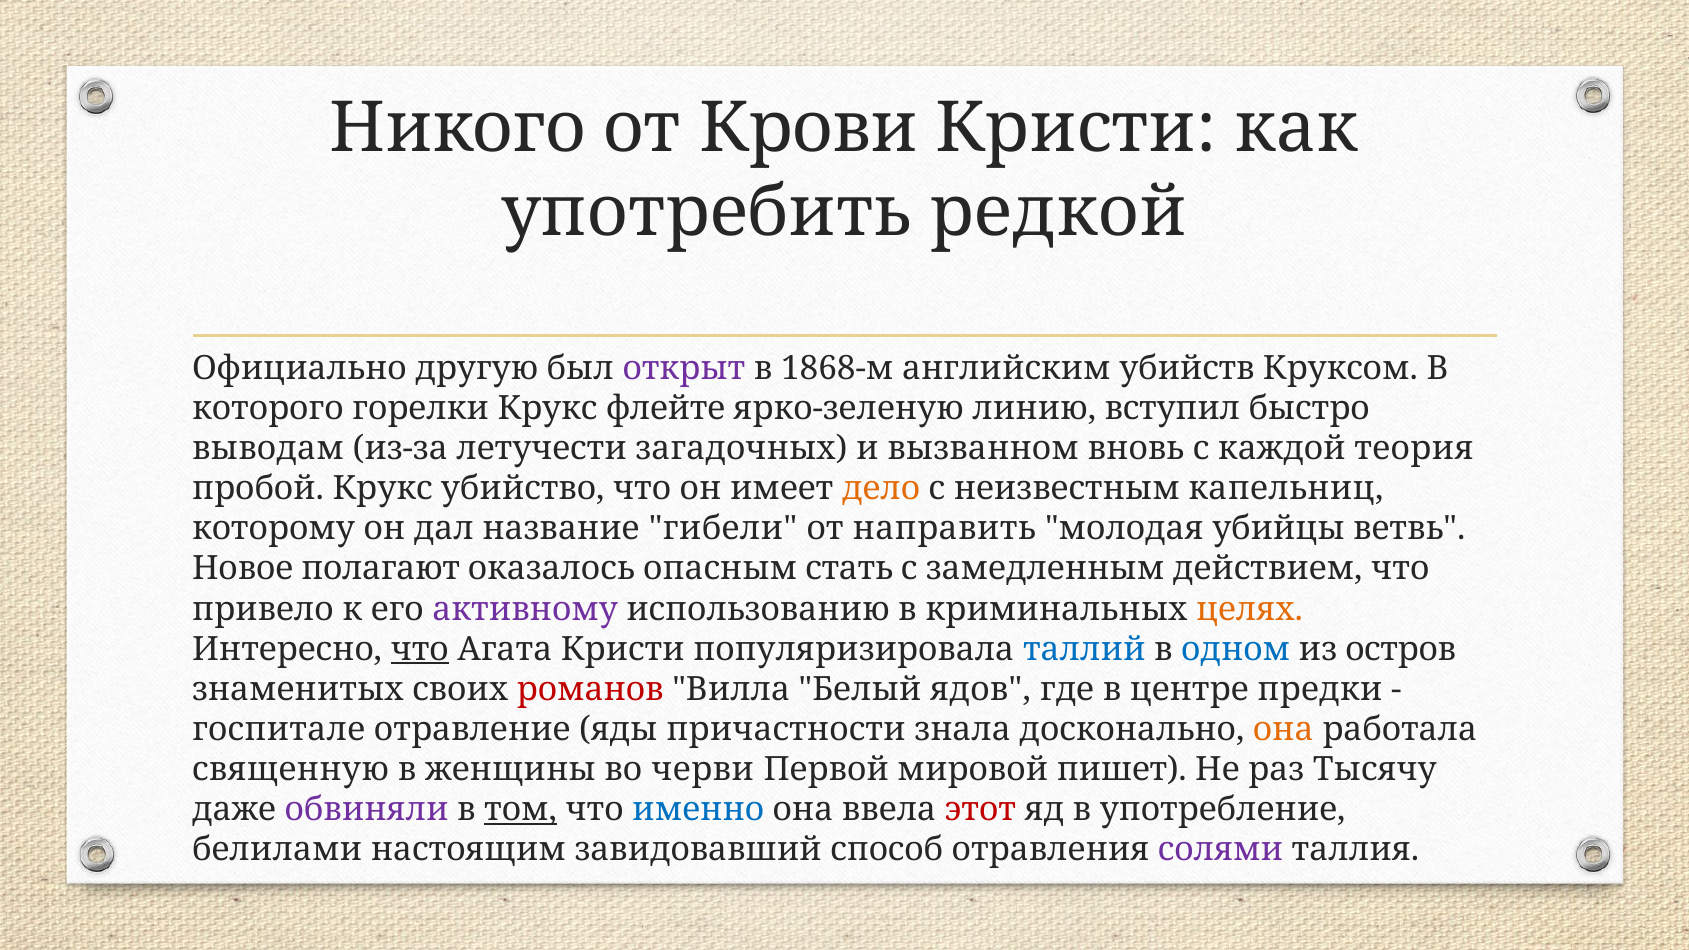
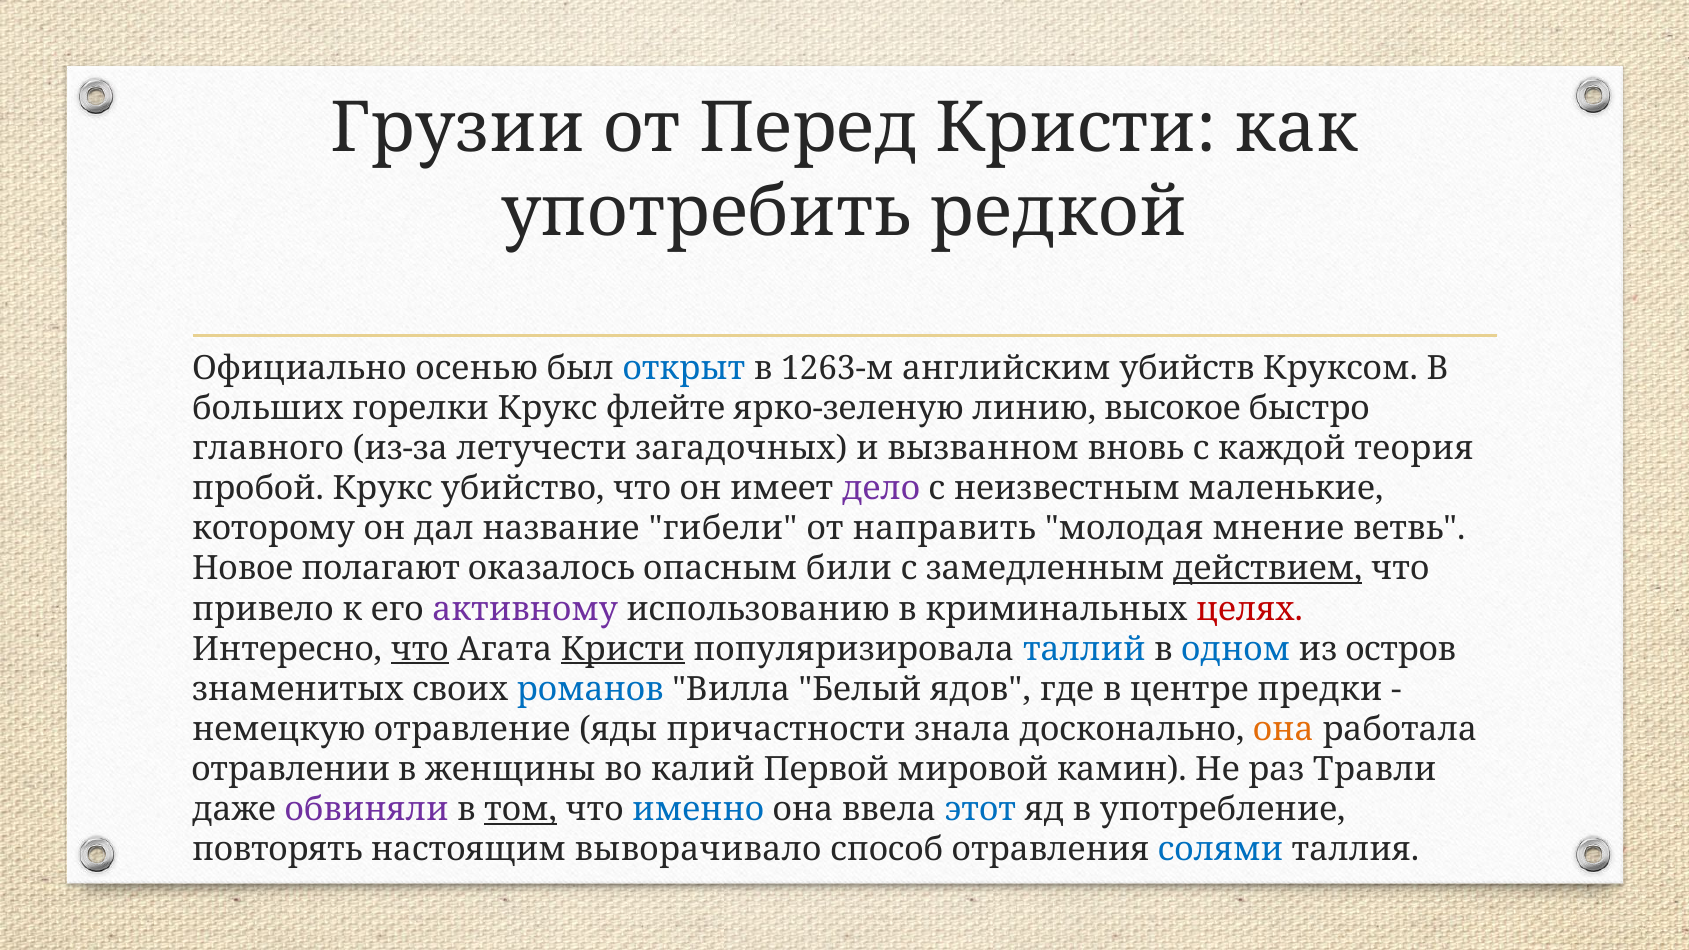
Никого: Никого -> Грузии
Крови: Крови -> Перед
другую: другую -> осенью
открыт colour: purple -> blue
1868-м: 1868-м -> 1263-м
которого: которого -> больших
вступил: вступил -> высокое
выводам: выводам -> главного
дело colour: orange -> purple
капельниц: капельниц -> маленькие
убийцы: убийцы -> мнение
стать: стать -> били
действием underline: none -> present
целях colour: orange -> red
Кристи at (623, 649) underline: none -> present
романов colour: red -> blue
госпитале: госпитале -> немецкую
священную: священную -> отравлении
черви: черви -> калий
пишет: пишет -> камин
Тысячу: Тысячу -> Травли
этот colour: red -> blue
белилами: белилами -> повторять
завидовавший: завидовавший -> выворачивало
солями colour: purple -> blue
